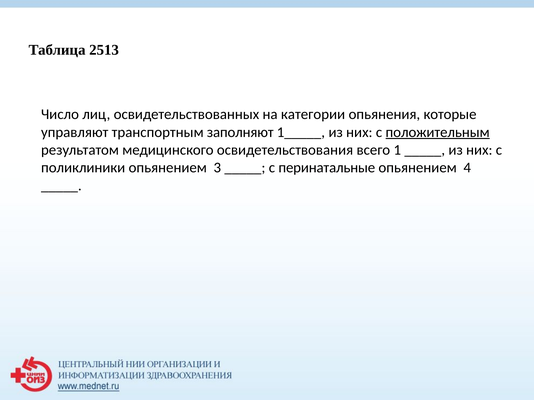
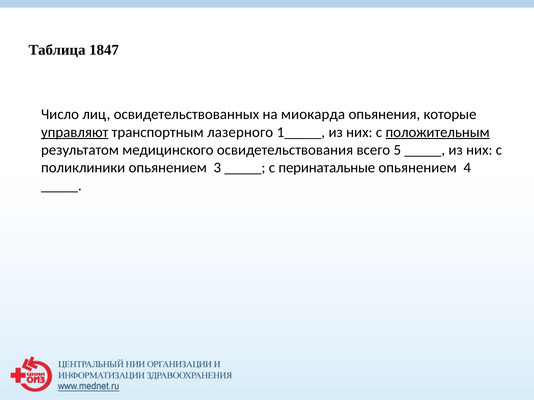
2513: 2513 -> 1847
категории: категории -> миокарда
управляют underline: none -> present
заполняют: заполняют -> лазерного
1: 1 -> 5
